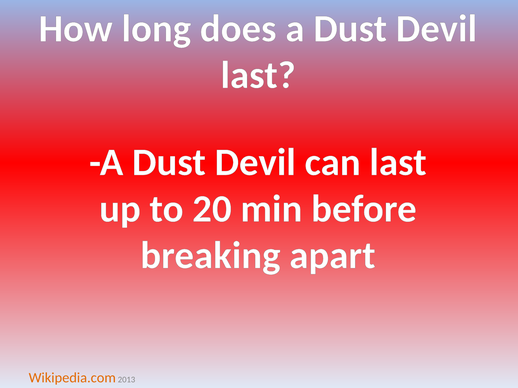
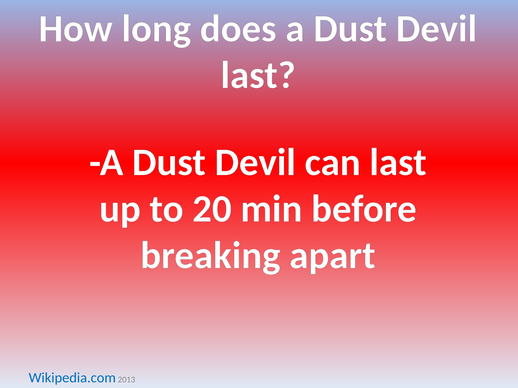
Wikipedia.com colour: orange -> blue
